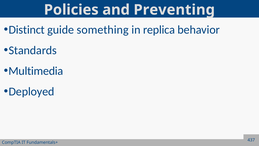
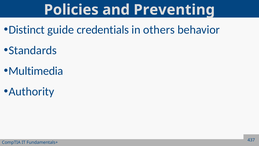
something: something -> credentials
replica: replica -> others
Deployed: Deployed -> Authority
